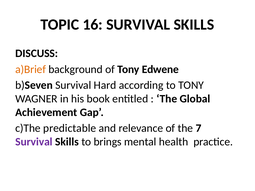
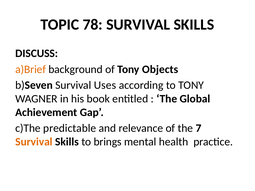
16: 16 -> 78
Edwene: Edwene -> Objects
Hard: Hard -> Uses
Survival at (34, 142) colour: purple -> orange
